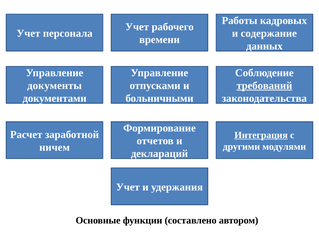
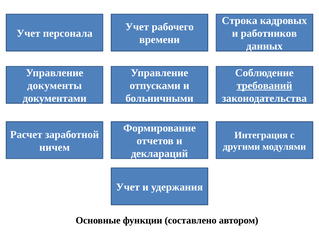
Работы: Работы -> Строка
содержание: содержание -> работников
Интеграция underline: present -> none
